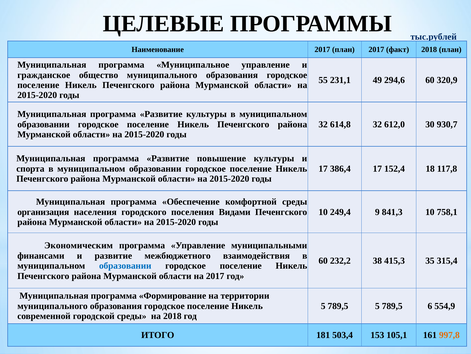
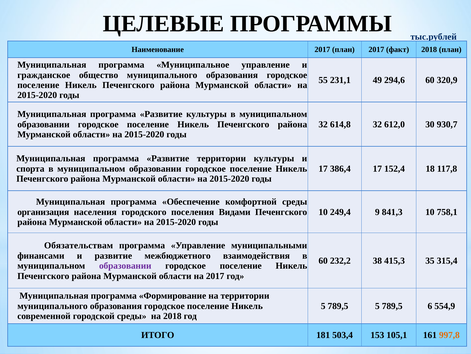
Развитие повышение: повышение -> территории
Экономическим: Экономическим -> Обязательствам
образовании at (125, 265) colour: blue -> purple
